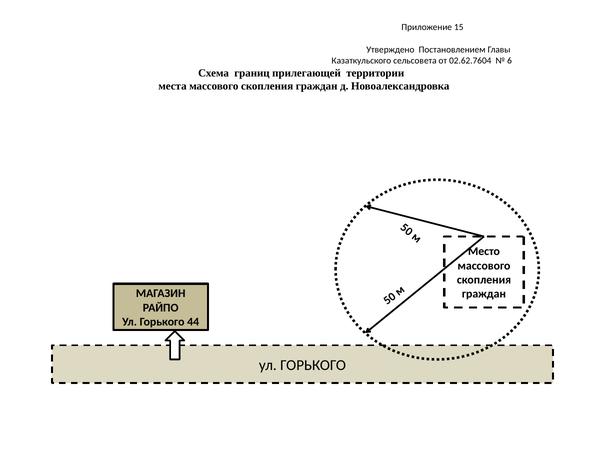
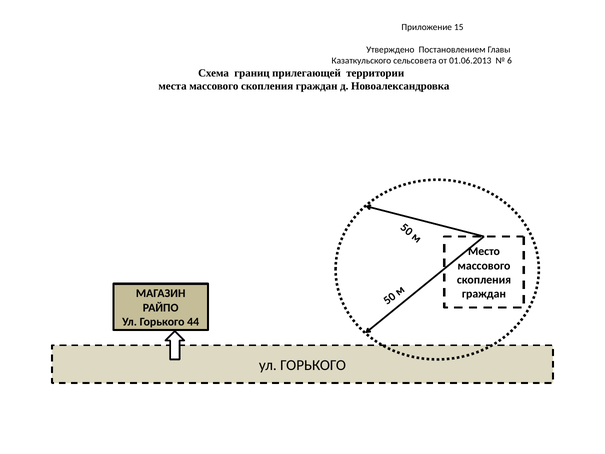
02.62.7604: 02.62.7604 -> 01.06.2013
